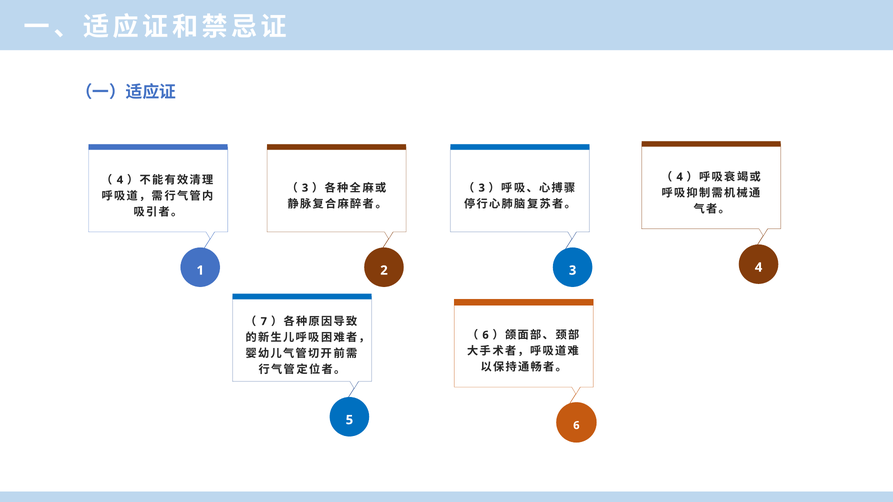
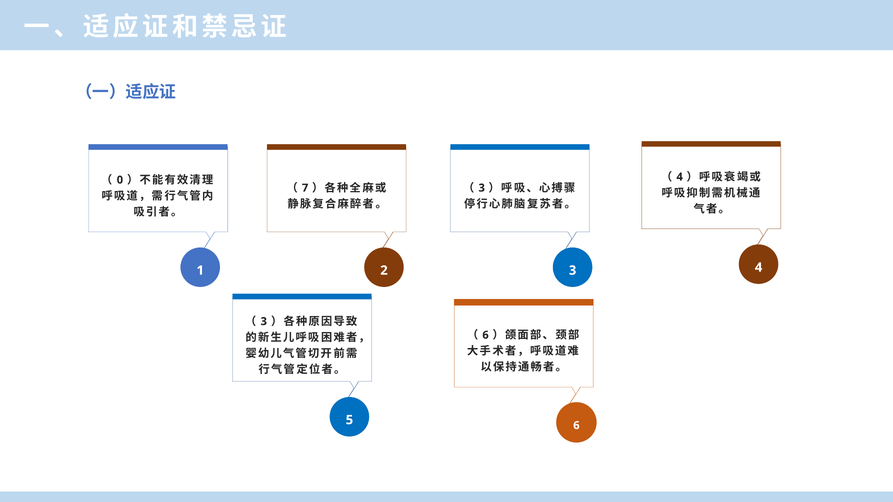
4 at (120, 180): 4 -> 0
3 at (305, 188): 3 -> 7
7 at (264, 322): 7 -> 3
